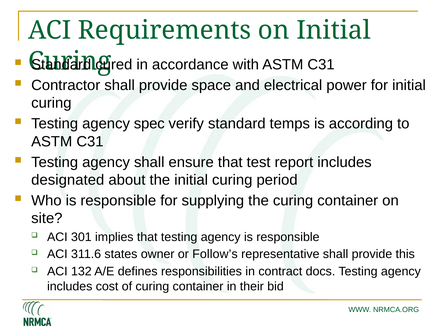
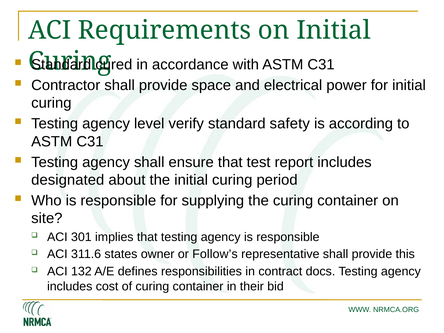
spec: spec -> level
temps: temps -> safety
